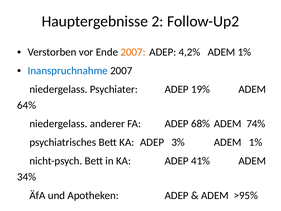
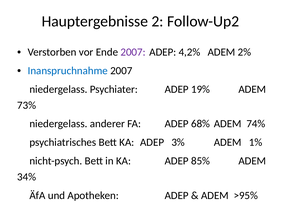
2007 at (133, 52) colour: orange -> purple
4,2% ADEM 1%: 1% -> 2%
64%: 64% -> 73%
41%: 41% -> 85%
